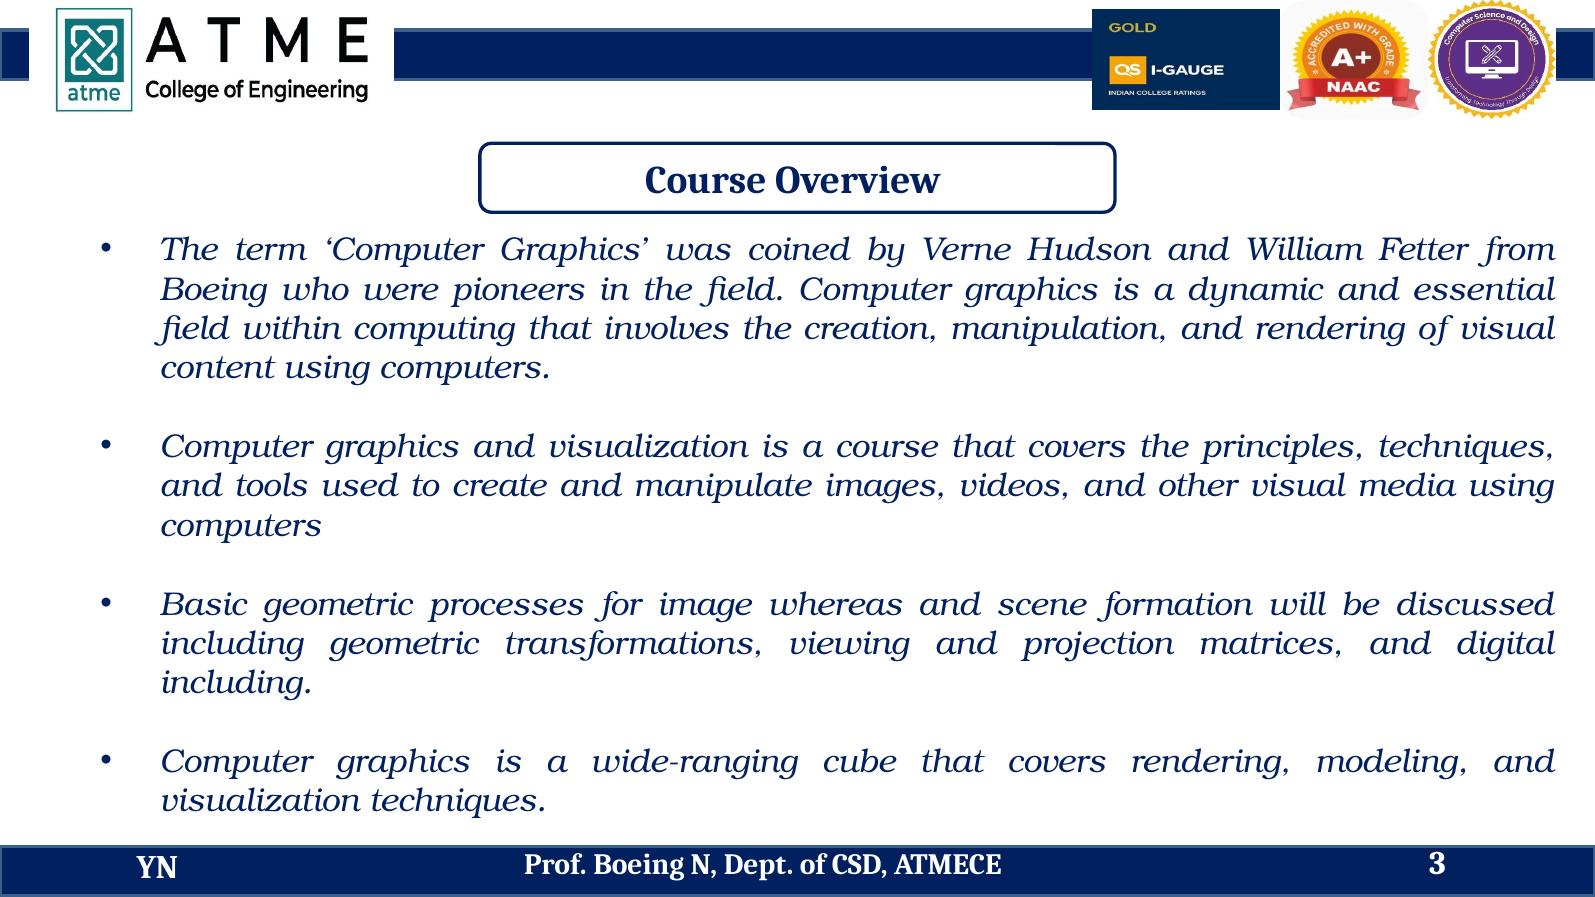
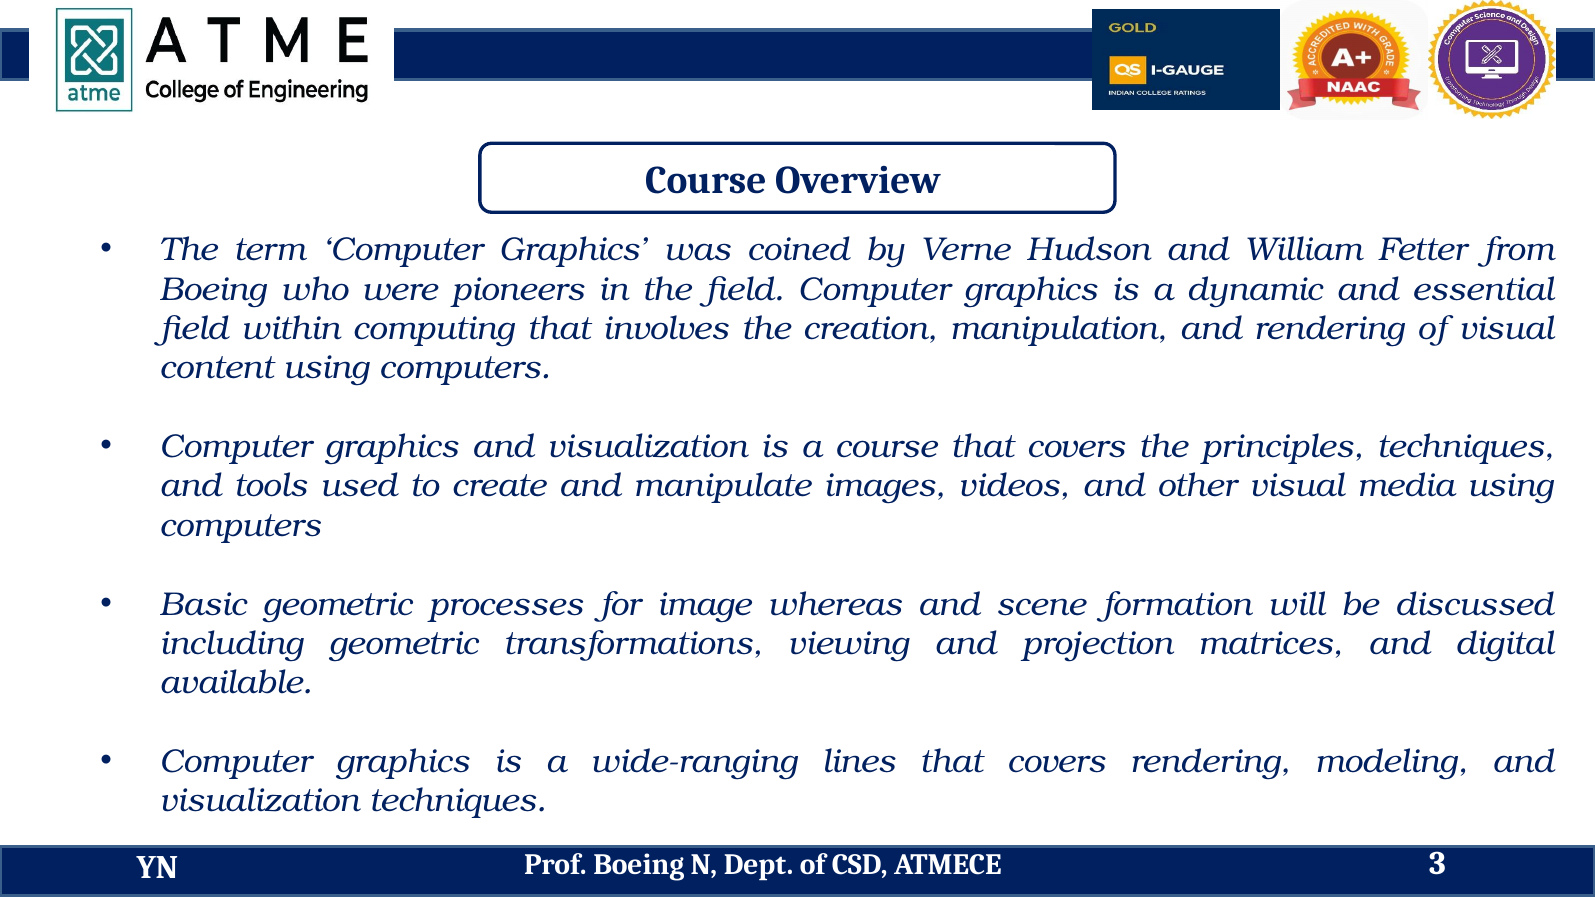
including at (236, 683): including -> available
cube: cube -> lines
